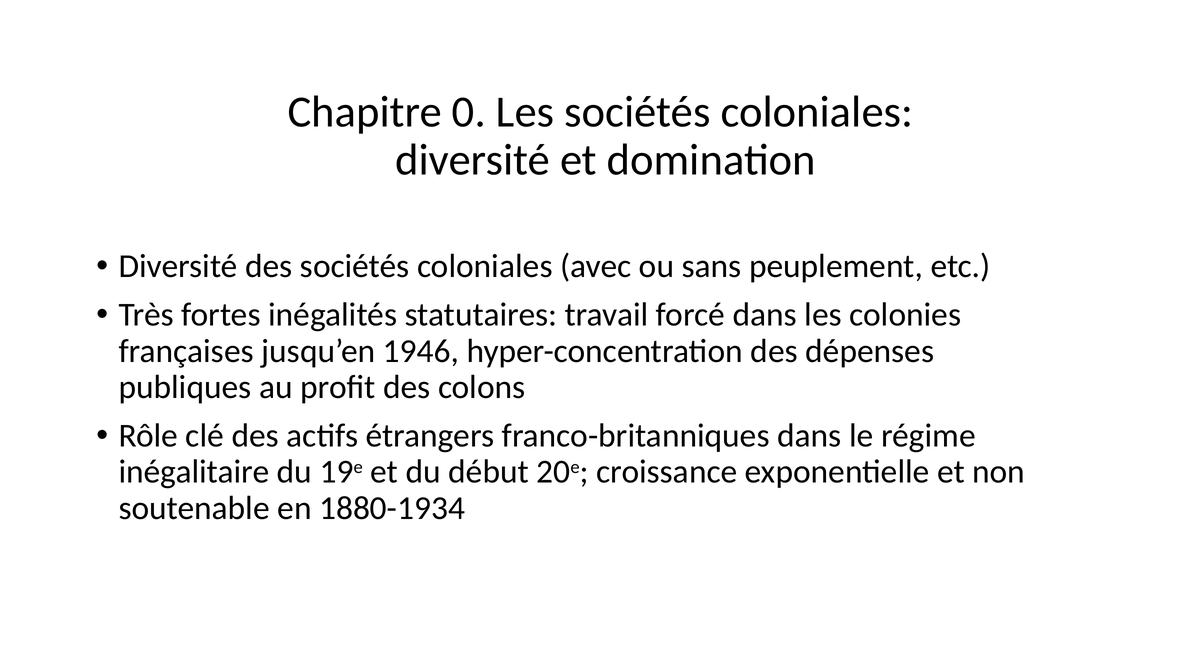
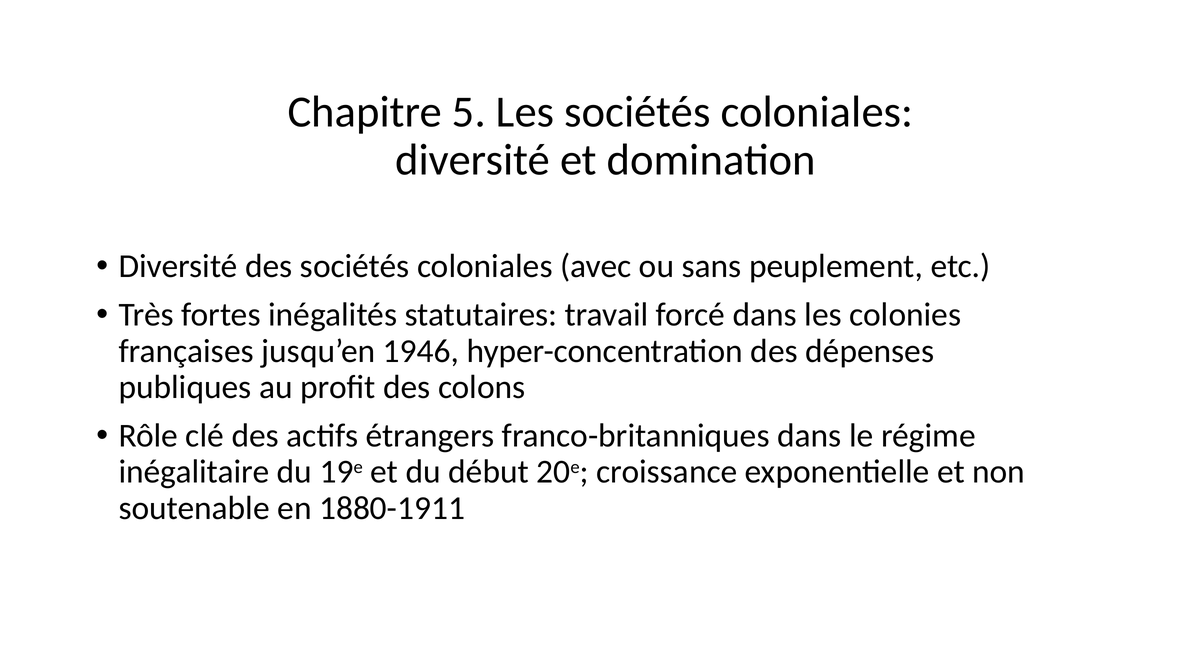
0: 0 -> 5
1880-1934: 1880-1934 -> 1880-1911
